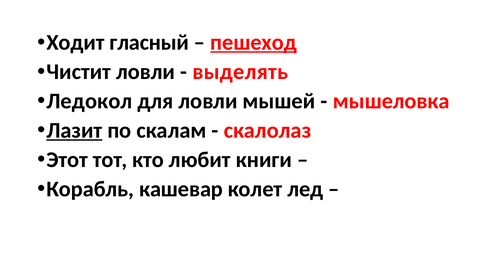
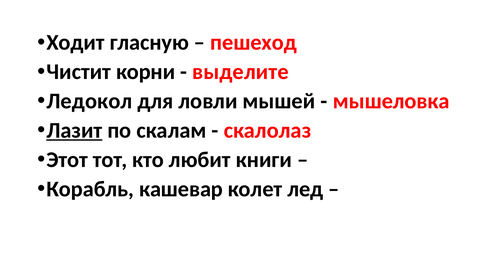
гласный: гласный -> гласную
пешеход underline: present -> none
Чистит ловли: ловли -> корни
выделять: выделять -> выделите
